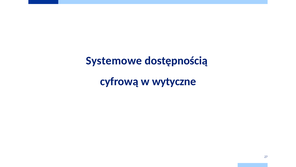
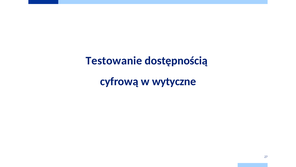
Systemowe: Systemowe -> Testowanie
